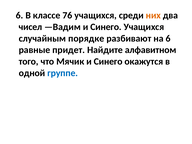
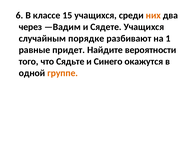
76: 76 -> 15
чисел: чисел -> через
—Вадим и Синего: Синего -> Сядете
на 6: 6 -> 1
алфавитном: алфавитном -> вероятности
Мячик: Мячик -> Сядьте
группе colour: blue -> orange
